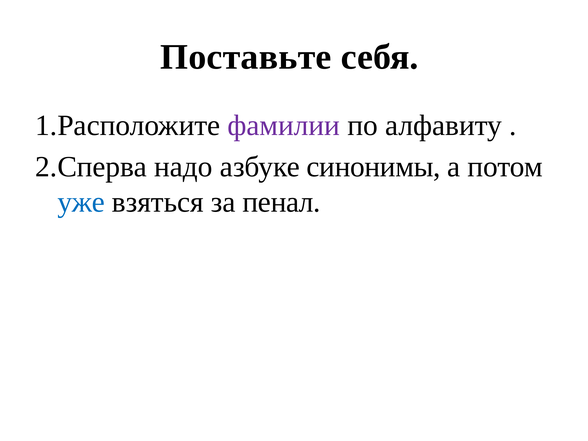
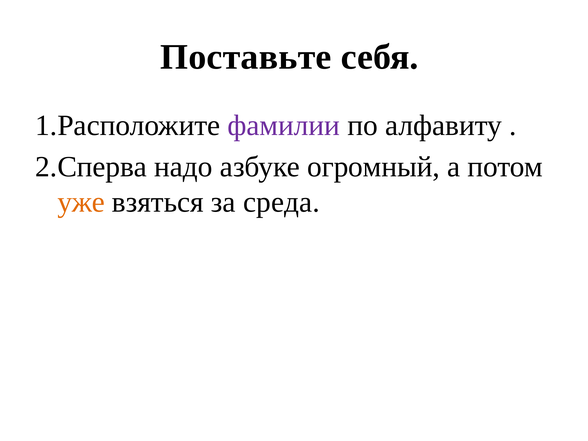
синонимы: синонимы -> огромный
уже colour: blue -> orange
пенал: пенал -> среда
